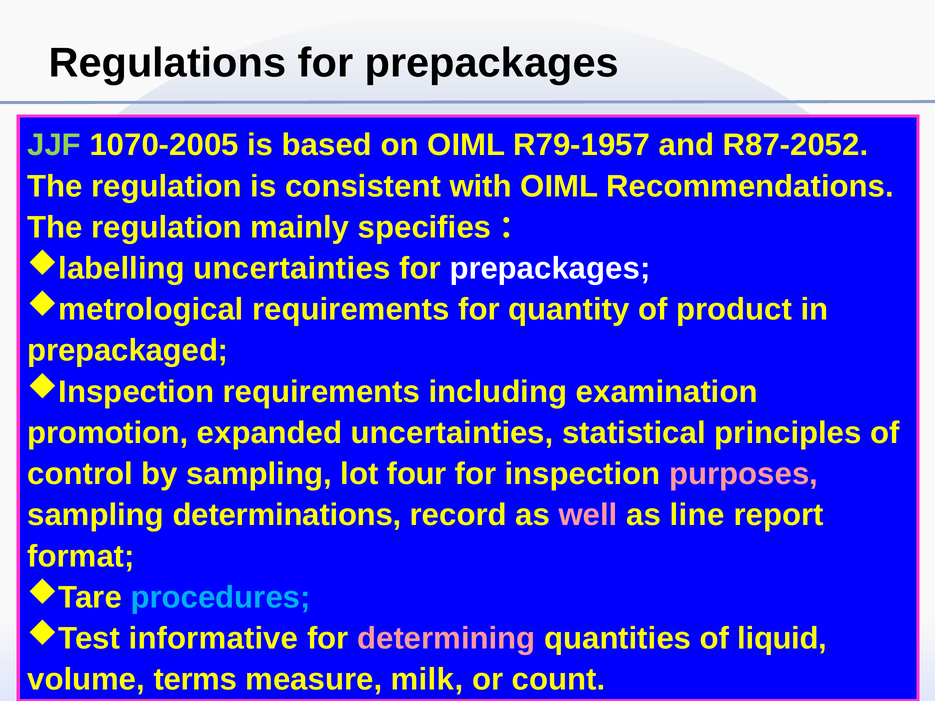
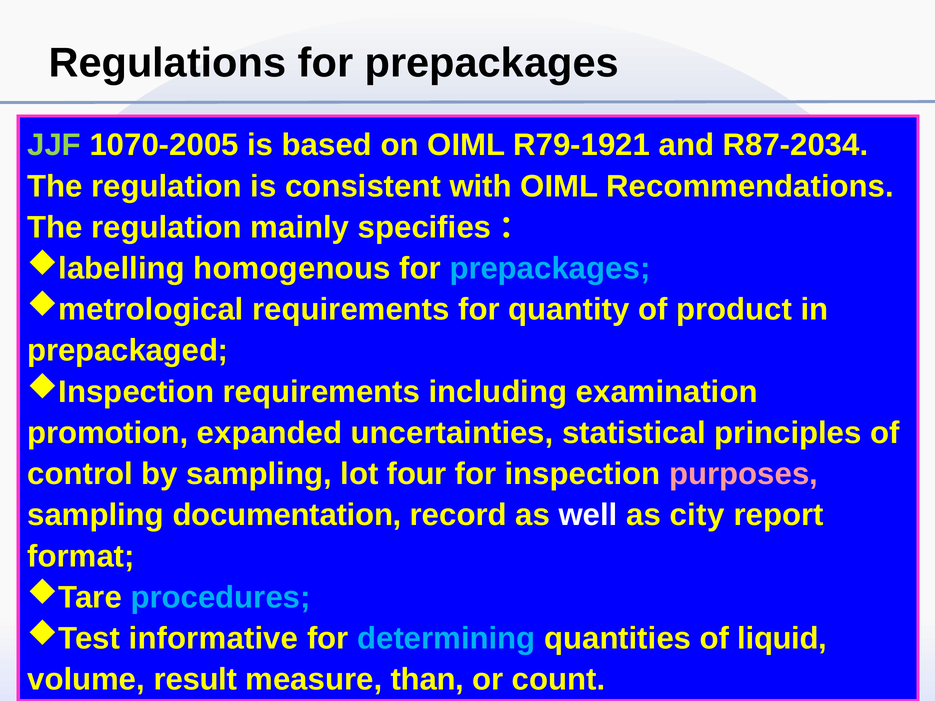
R79-1957: R79-1957 -> R79-1921
R87-2052: R87-2052 -> R87-2034
uncertainties at (292, 269): uncertainties -> homogenous
prepackages at (550, 269) colour: white -> light blue
determinations: determinations -> documentation
well colour: pink -> white
line: line -> city
determining colour: pink -> light blue
terms: terms -> result
milk: milk -> than
